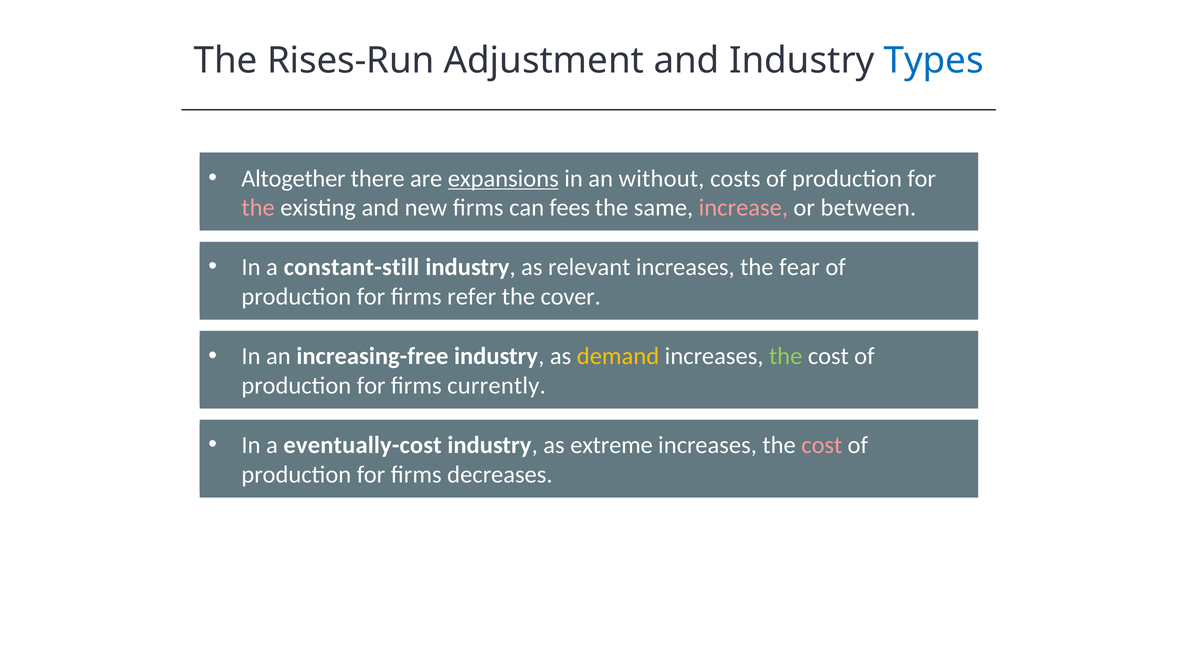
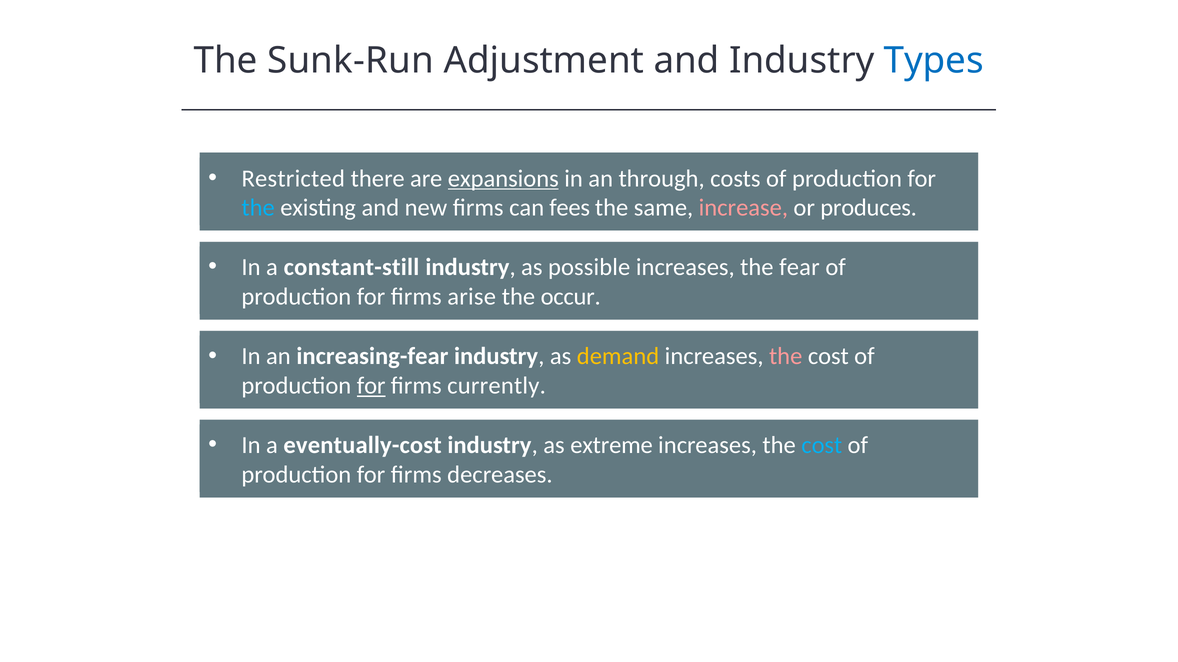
Rises-Run: Rises-Run -> Sunk-Run
Altogether: Altogether -> Restricted
without: without -> through
the at (258, 208) colour: pink -> light blue
between: between -> produces
relevant: relevant -> possible
refer: refer -> arise
cover: cover -> occur
increasing-free: increasing-free -> increasing-fear
the at (786, 357) colour: light green -> pink
for at (371, 386) underline: none -> present
cost at (822, 446) colour: pink -> light blue
